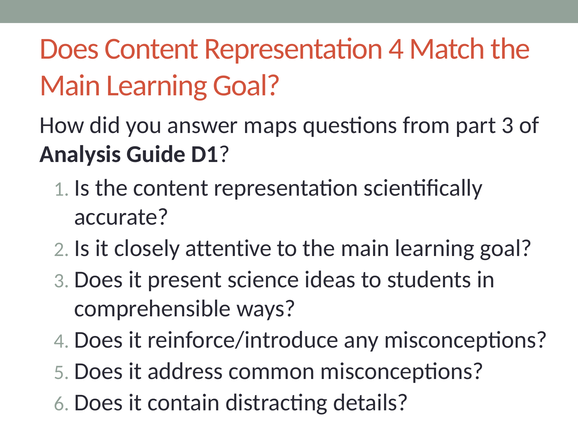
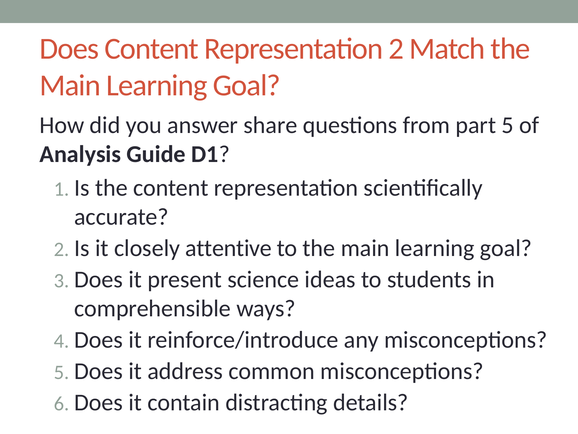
Representation 4: 4 -> 2
maps: maps -> share
part 3: 3 -> 5
